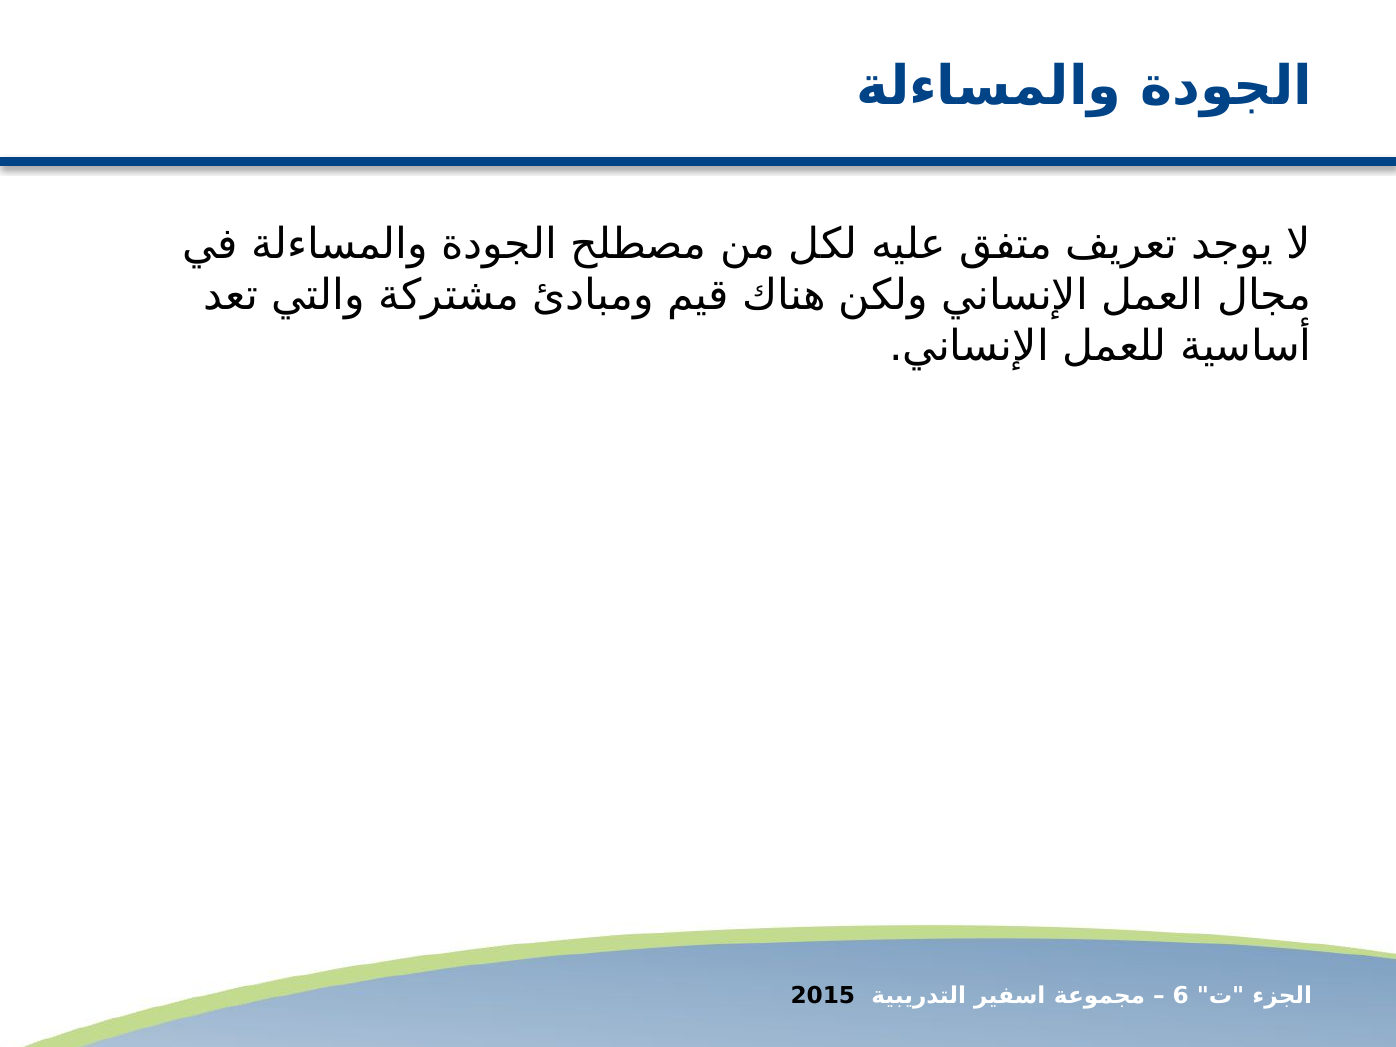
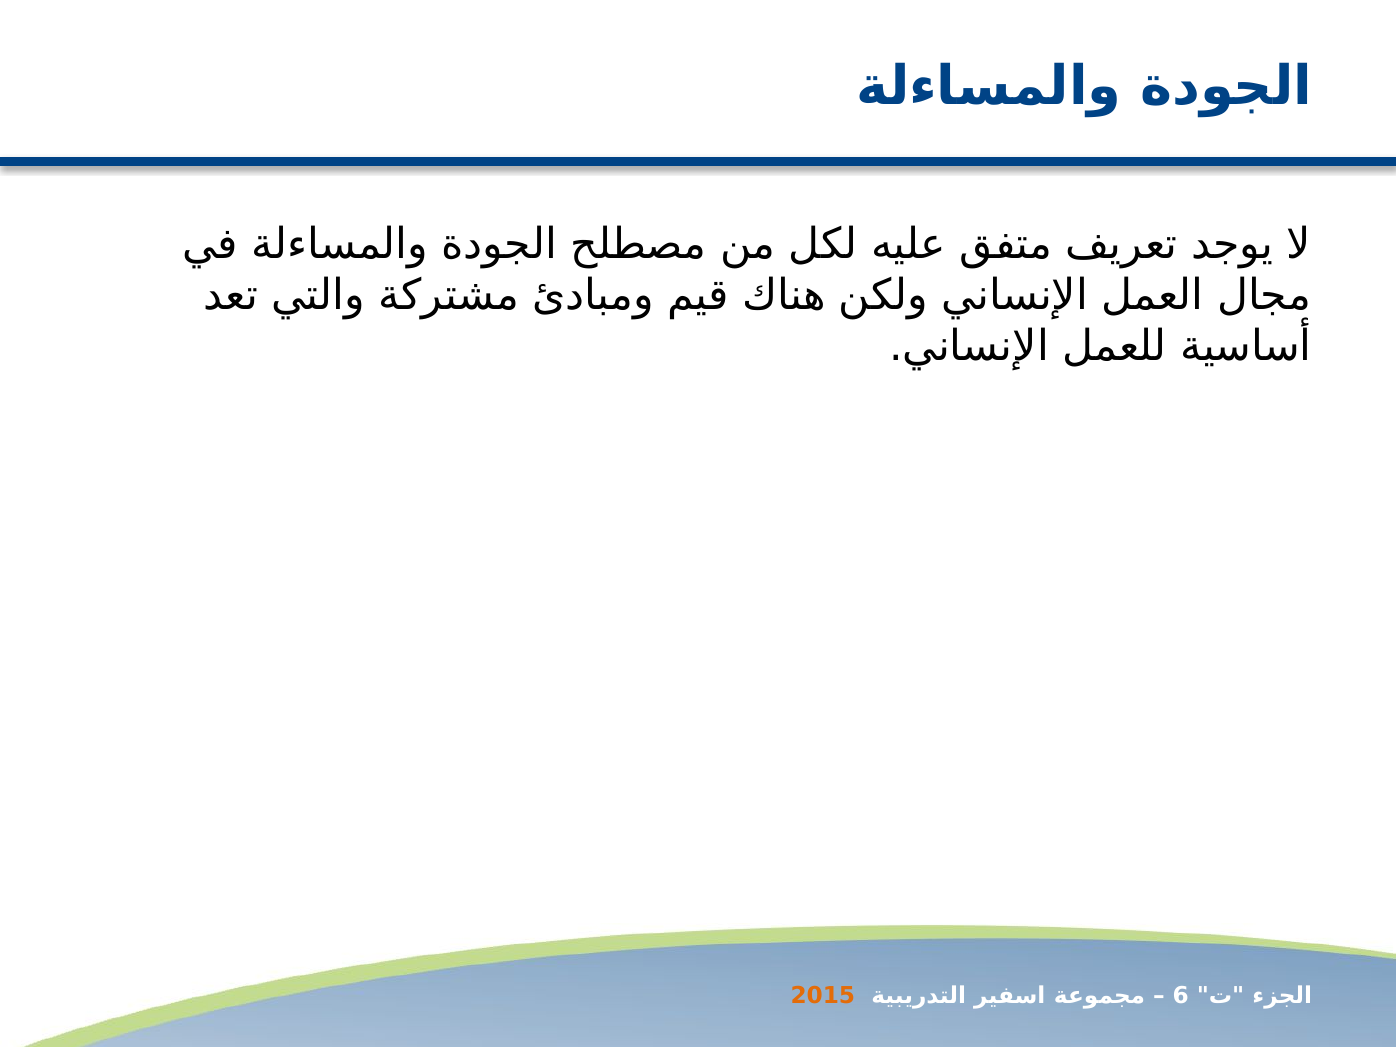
2015 colour: black -> orange
